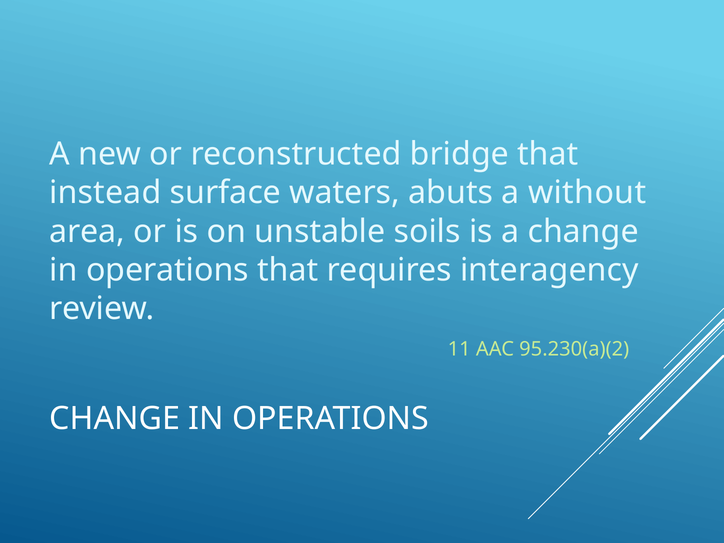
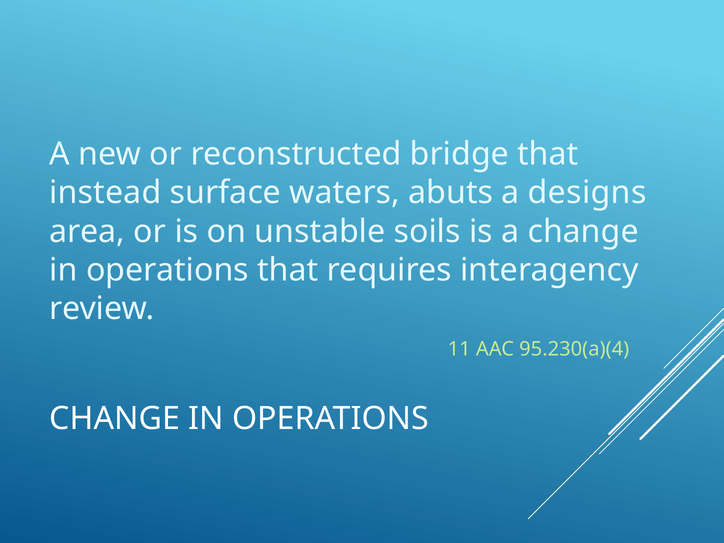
without: without -> designs
95.230(a)(2: 95.230(a)(2 -> 95.230(a)(4
